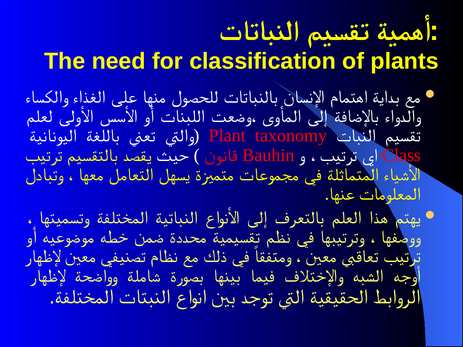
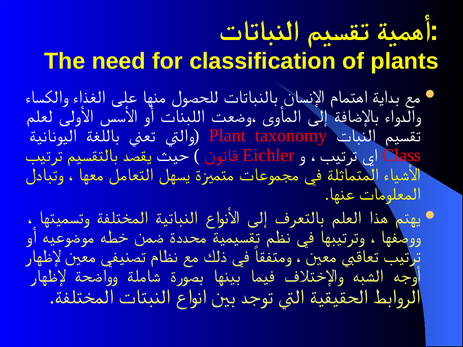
Bauhin: Bauhin -> Eichler
